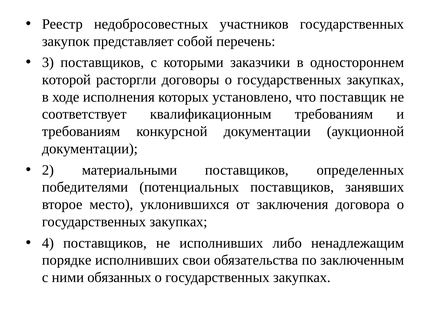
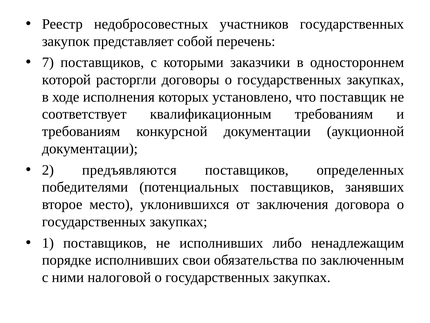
3: 3 -> 7
материальными: материальными -> предъявляются
4: 4 -> 1
обязанных: обязанных -> налоговой
